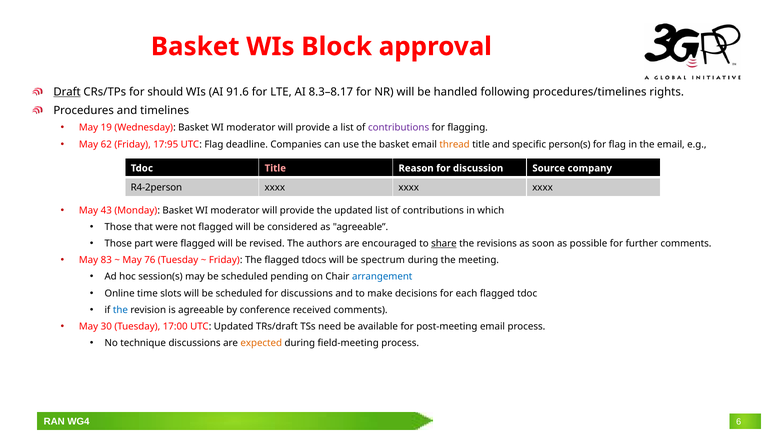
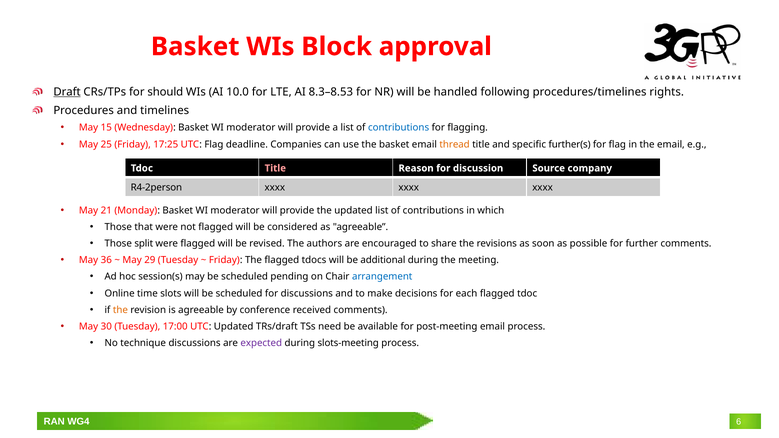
91.6: 91.6 -> 10.0
8.3–8.17: 8.3–8.17 -> 8.3–8.53
19: 19 -> 15
contributions at (399, 128) colour: purple -> blue
62: 62 -> 25
17:95: 17:95 -> 17:25
person(s: person(s -> further(s
43: 43 -> 21
part: part -> split
share underline: present -> none
83: 83 -> 36
76: 76 -> 29
spectrum: spectrum -> additional
the at (120, 310) colour: blue -> orange
expected colour: orange -> purple
field-meeting: field-meeting -> slots-meeting
